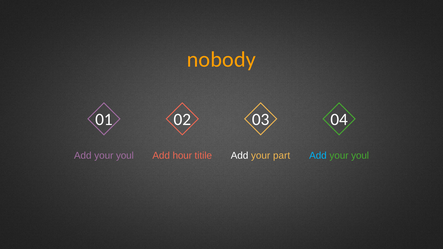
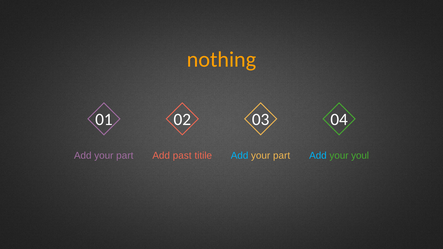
nobody: nobody -> nothing
youl at (125, 156): youl -> part
hour: hour -> past
Add at (240, 156) colour: white -> light blue
